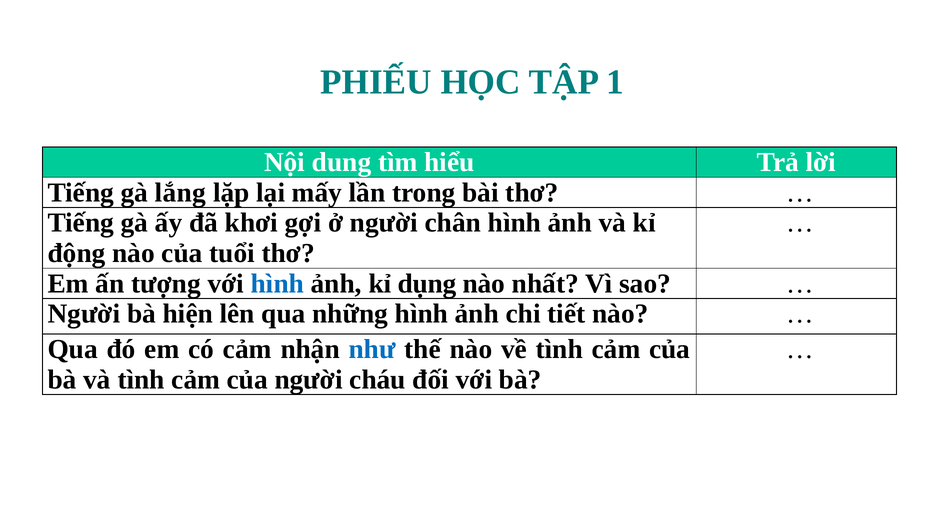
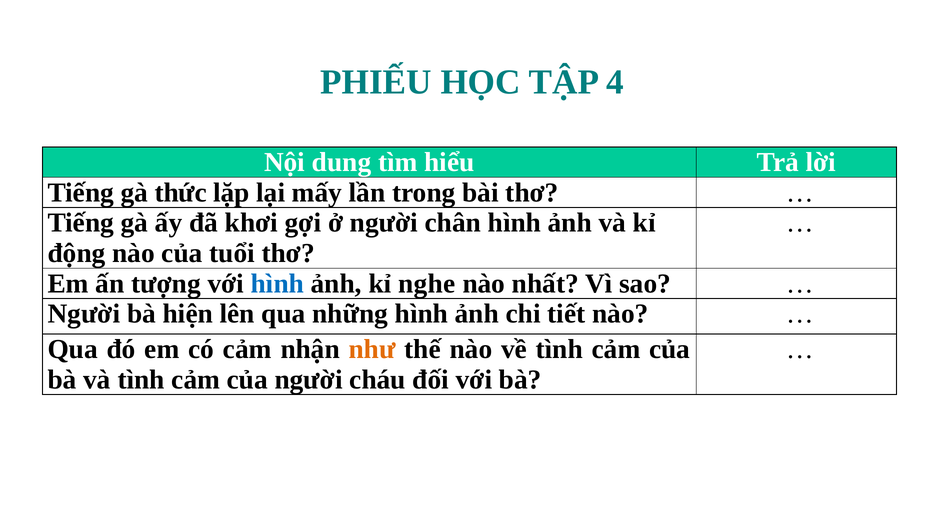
1: 1 -> 4
lắng: lắng -> thức
dụng: dụng -> nghe
như colour: blue -> orange
